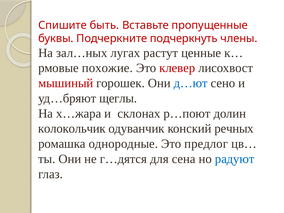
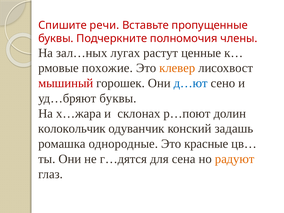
быть: быть -> речи
подчеркнуть: подчеркнуть -> полномочия
клевер colour: red -> orange
уд…бряют щеглы: щеглы -> буквы
речных: речных -> задашь
предлог: предлог -> красные
радуют colour: blue -> orange
